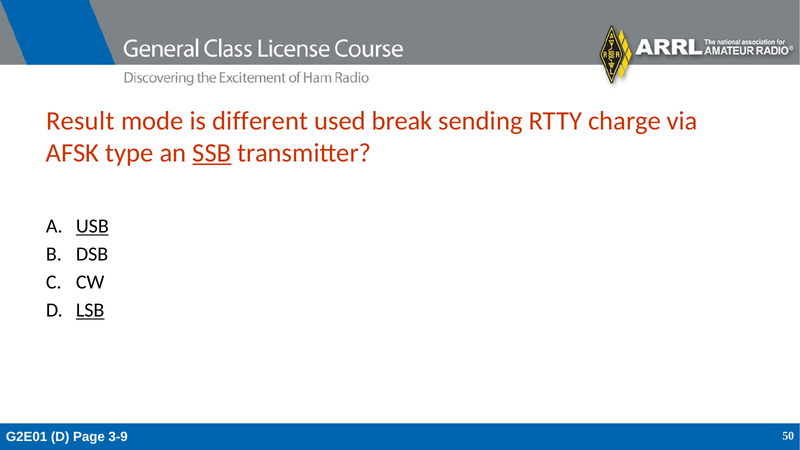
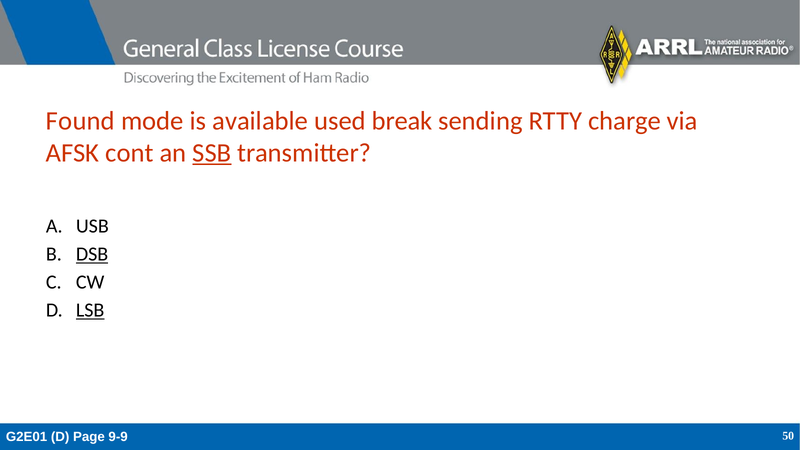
Result: Result -> Found
different: different -> available
type: type -> cont
USB underline: present -> none
DSB underline: none -> present
3-9: 3-9 -> 9-9
